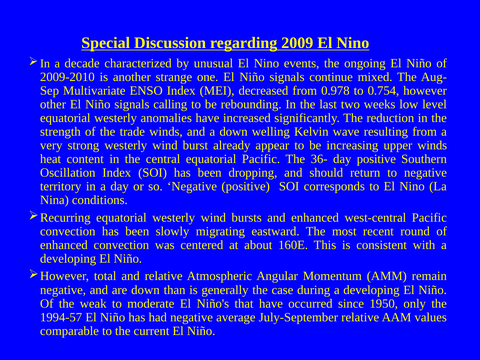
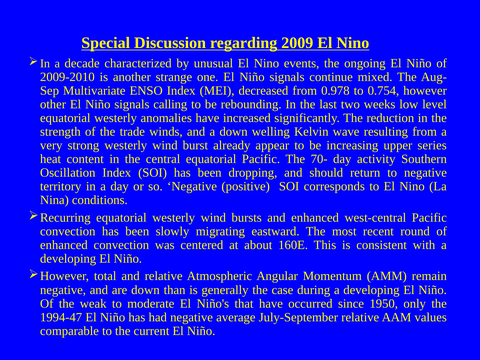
upper winds: winds -> series
36-: 36- -> 70-
day positive: positive -> activity
1994-57: 1994-57 -> 1994-47
